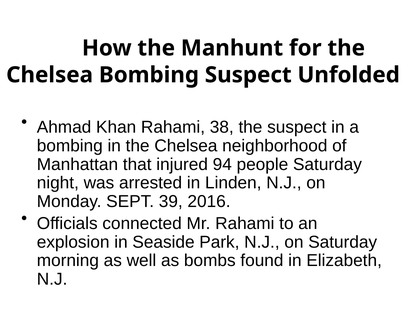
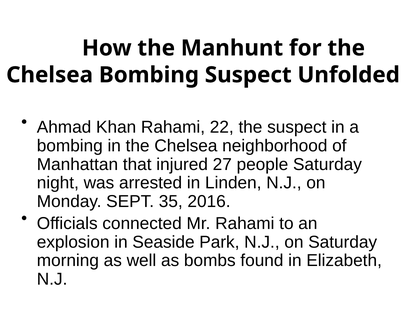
38: 38 -> 22
94: 94 -> 27
39: 39 -> 35
